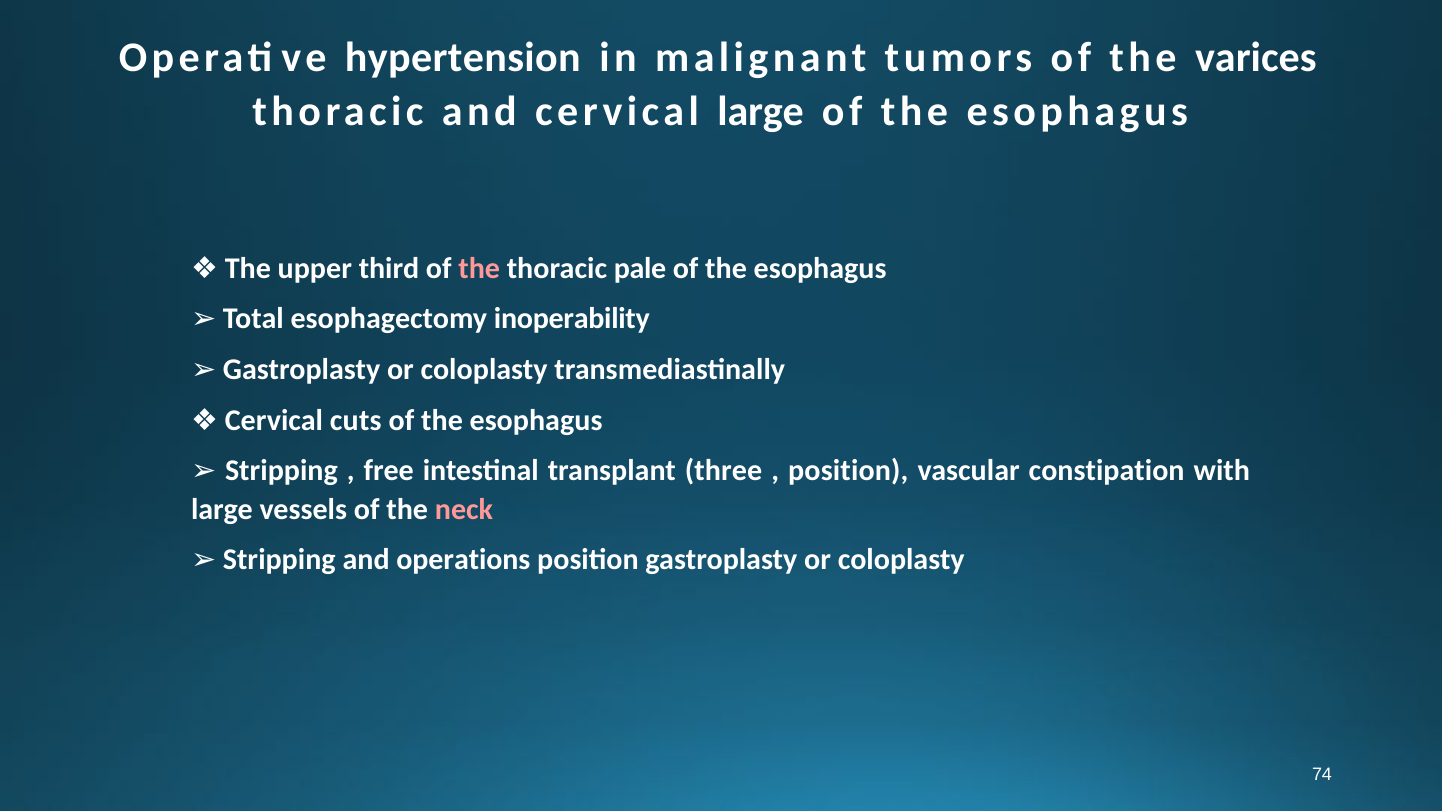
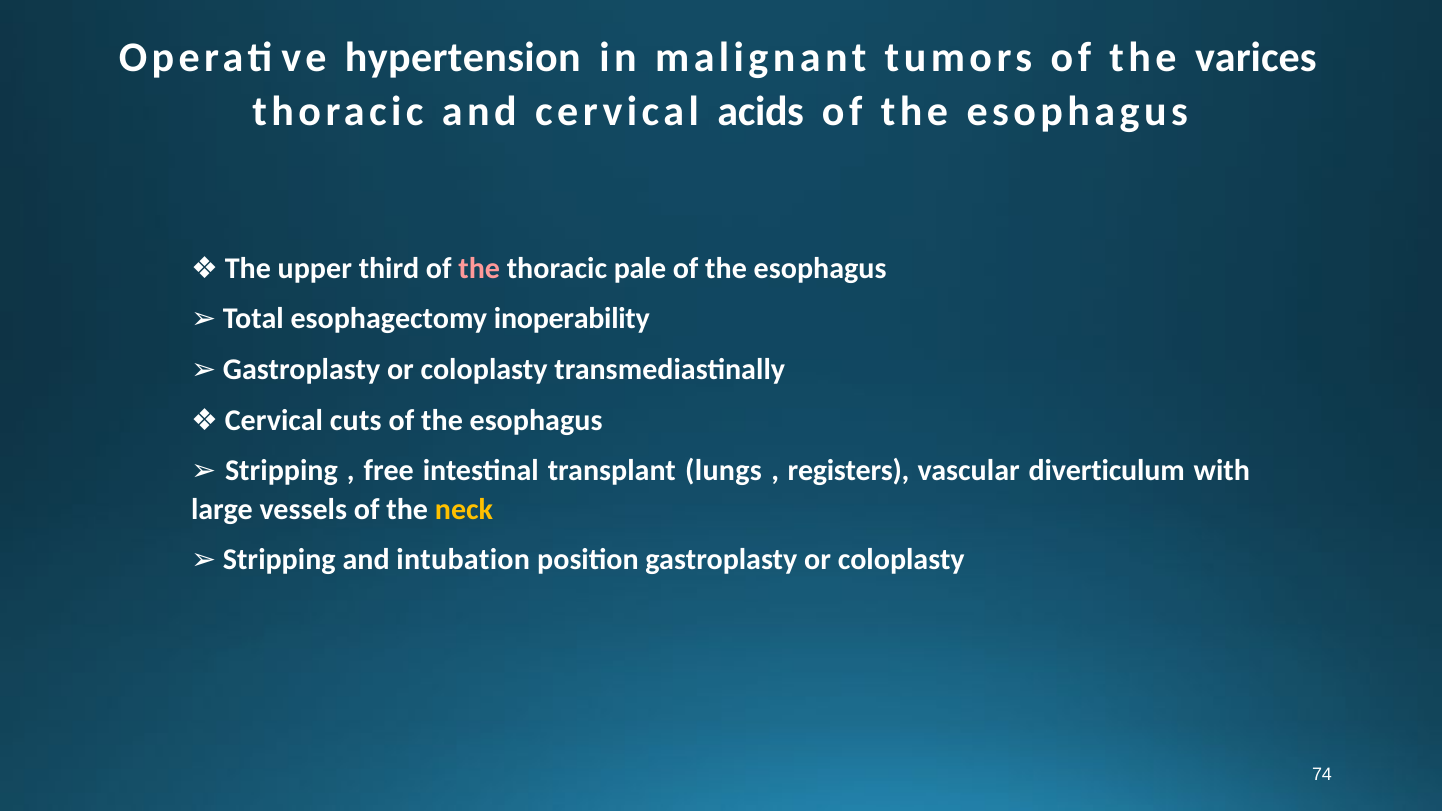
cervical large: large -> acids
three: three -> lungs
position at (848, 471): position -> registers
constipation: constipation -> diverticulum
neck colour: pink -> yellow
operations: operations -> intubation
